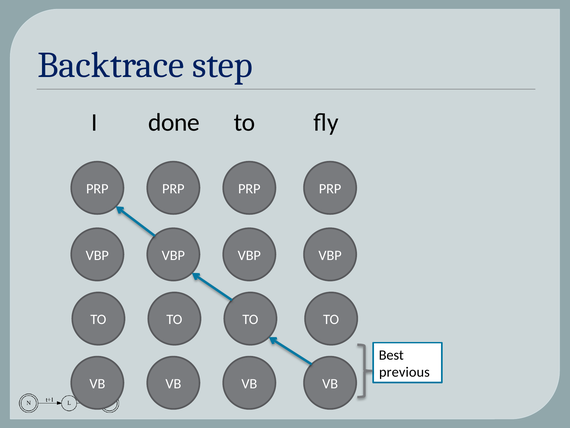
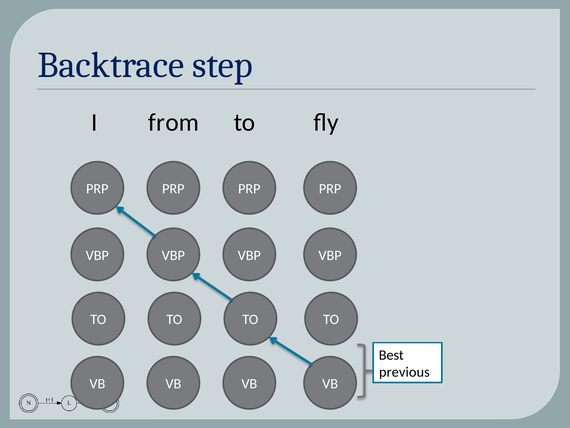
done: done -> from
